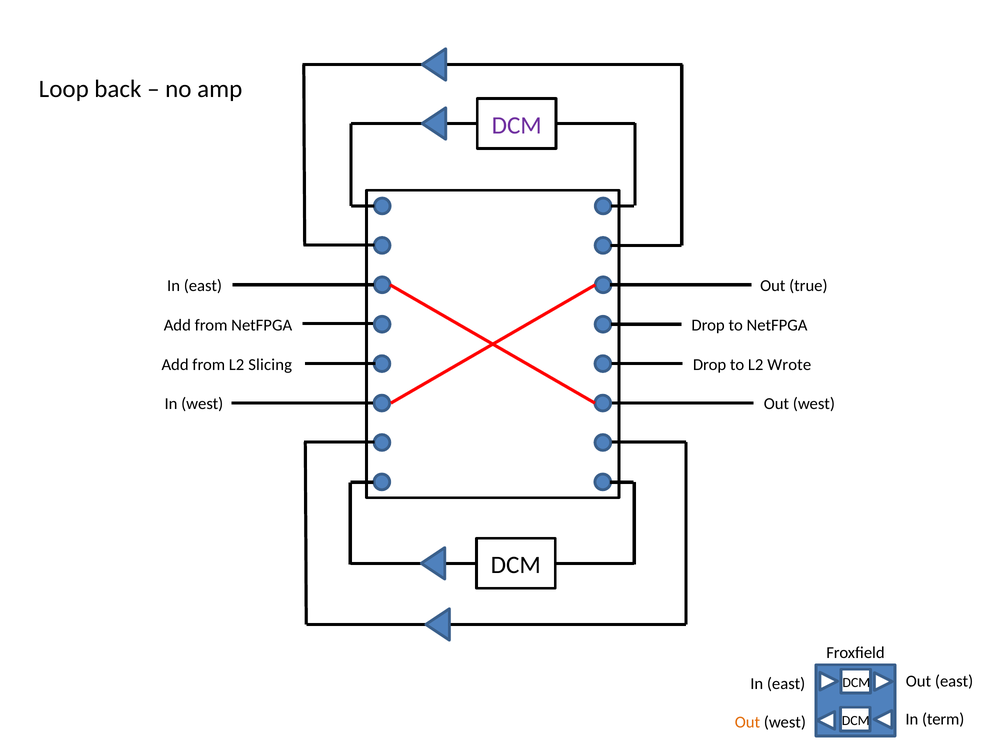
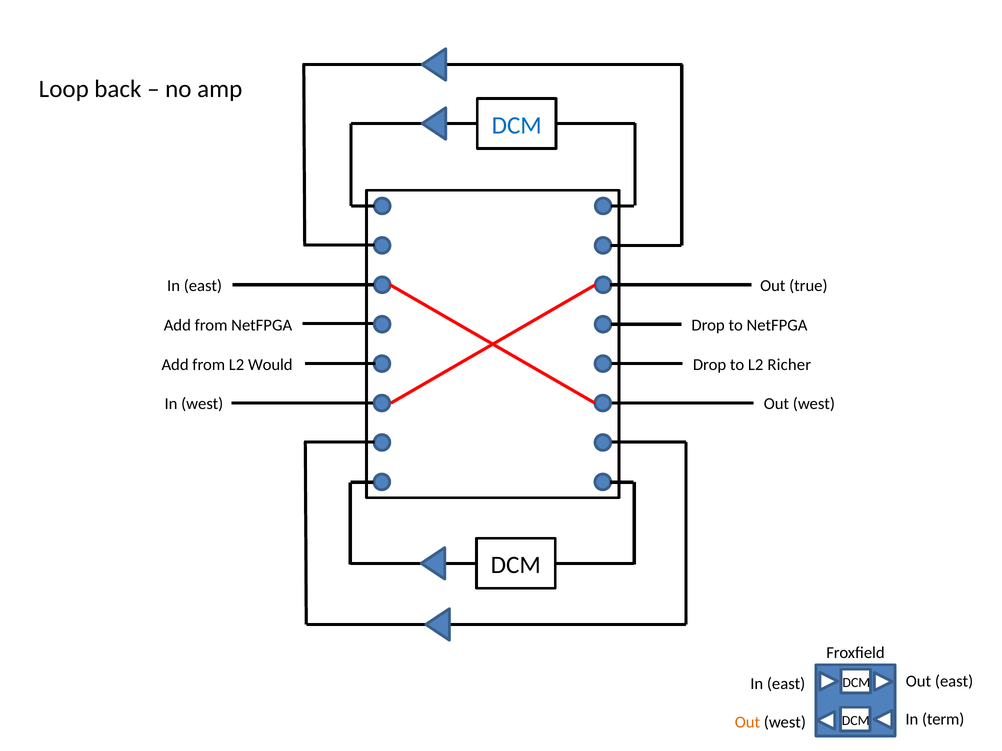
DCM at (517, 125) colour: purple -> blue
Slicing: Slicing -> Would
Wrote: Wrote -> Richer
